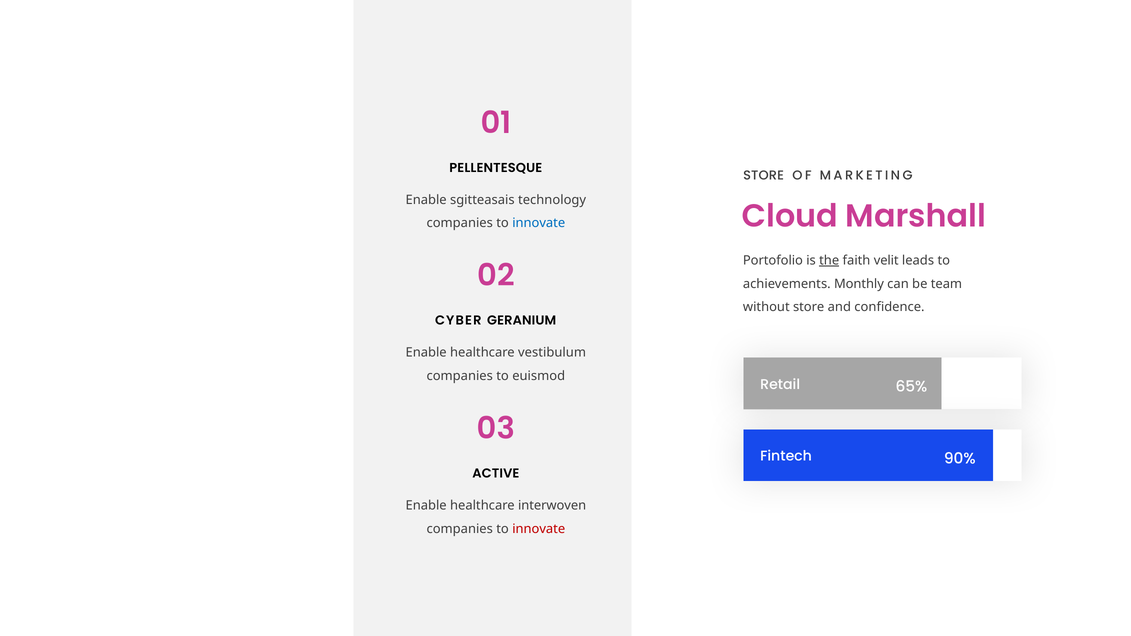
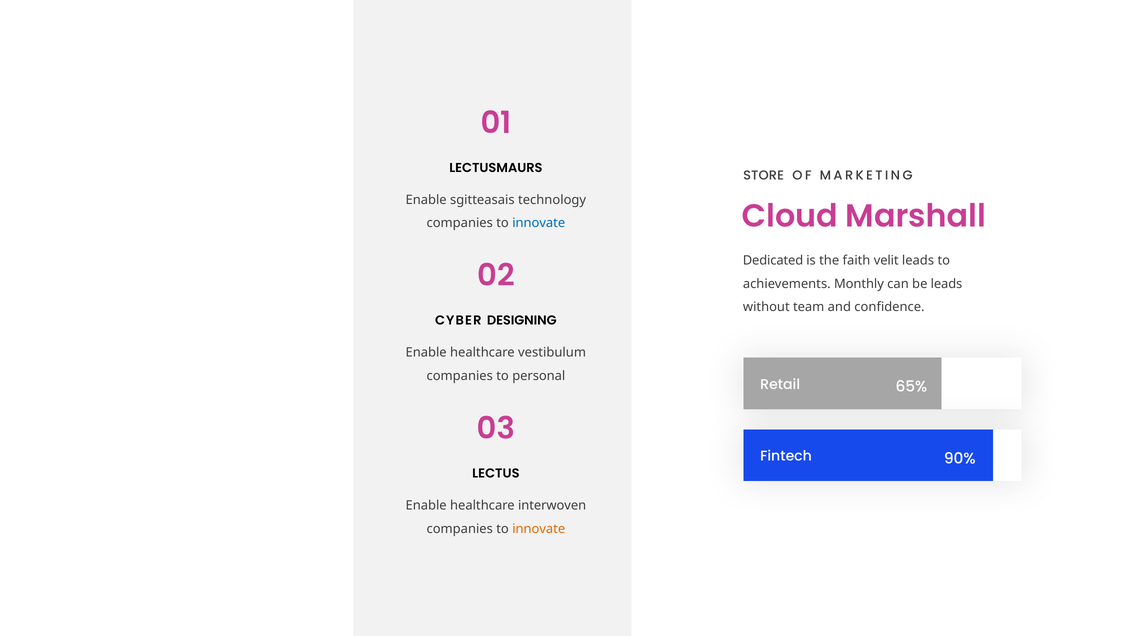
PELLENTESQUE: PELLENTESQUE -> LECTUSMAURS
Portofolio: Portofolio -> Dedicated
the underline: present -> none
be team: team -> leads
without store: store -> team
GERANIUM: GERANIUM -> DESIGNING
euismod: euismod -> personal
ACTIVE: ACTIVE -> LECTUS
innovate at (539, 529) colour: red -> orange
